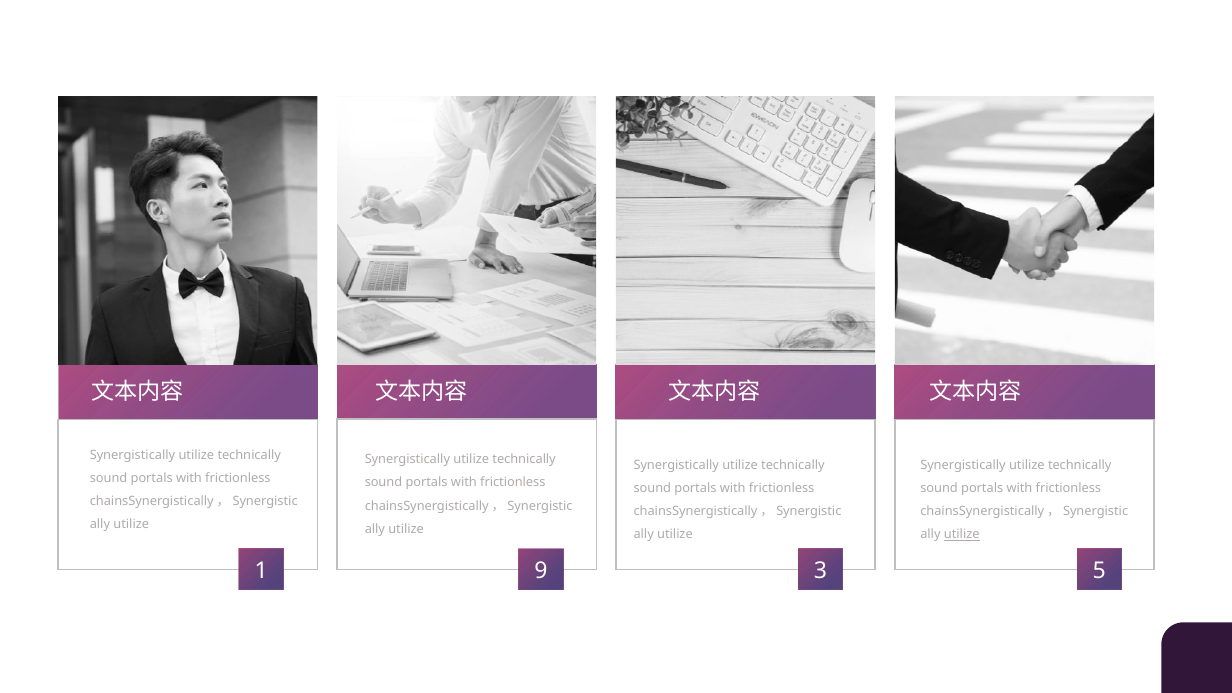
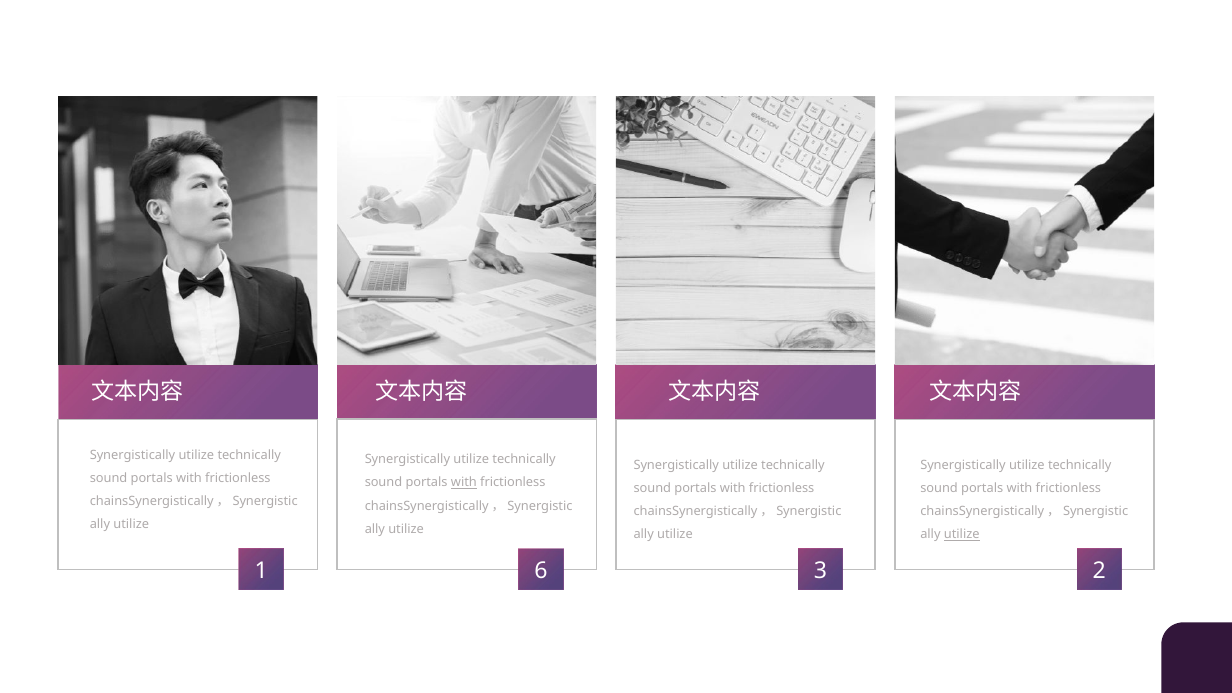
with at (464, 483) underline: none -> present
9: 9 -> 6
5: 5 -> 2
